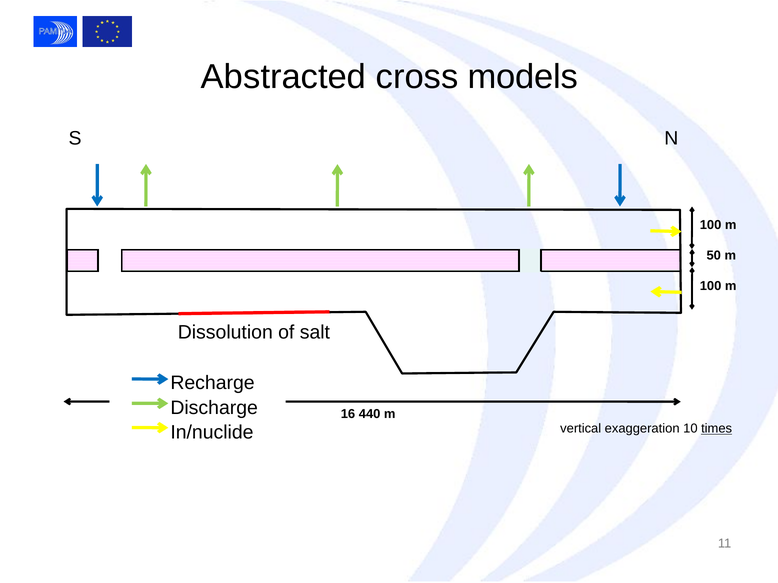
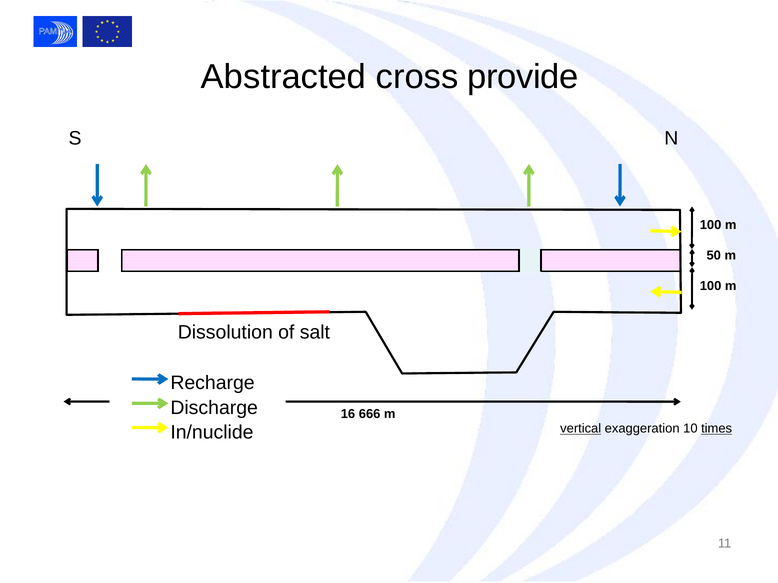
models: models -> provide
440: 440 -> 666
vertical underline: none -> present
